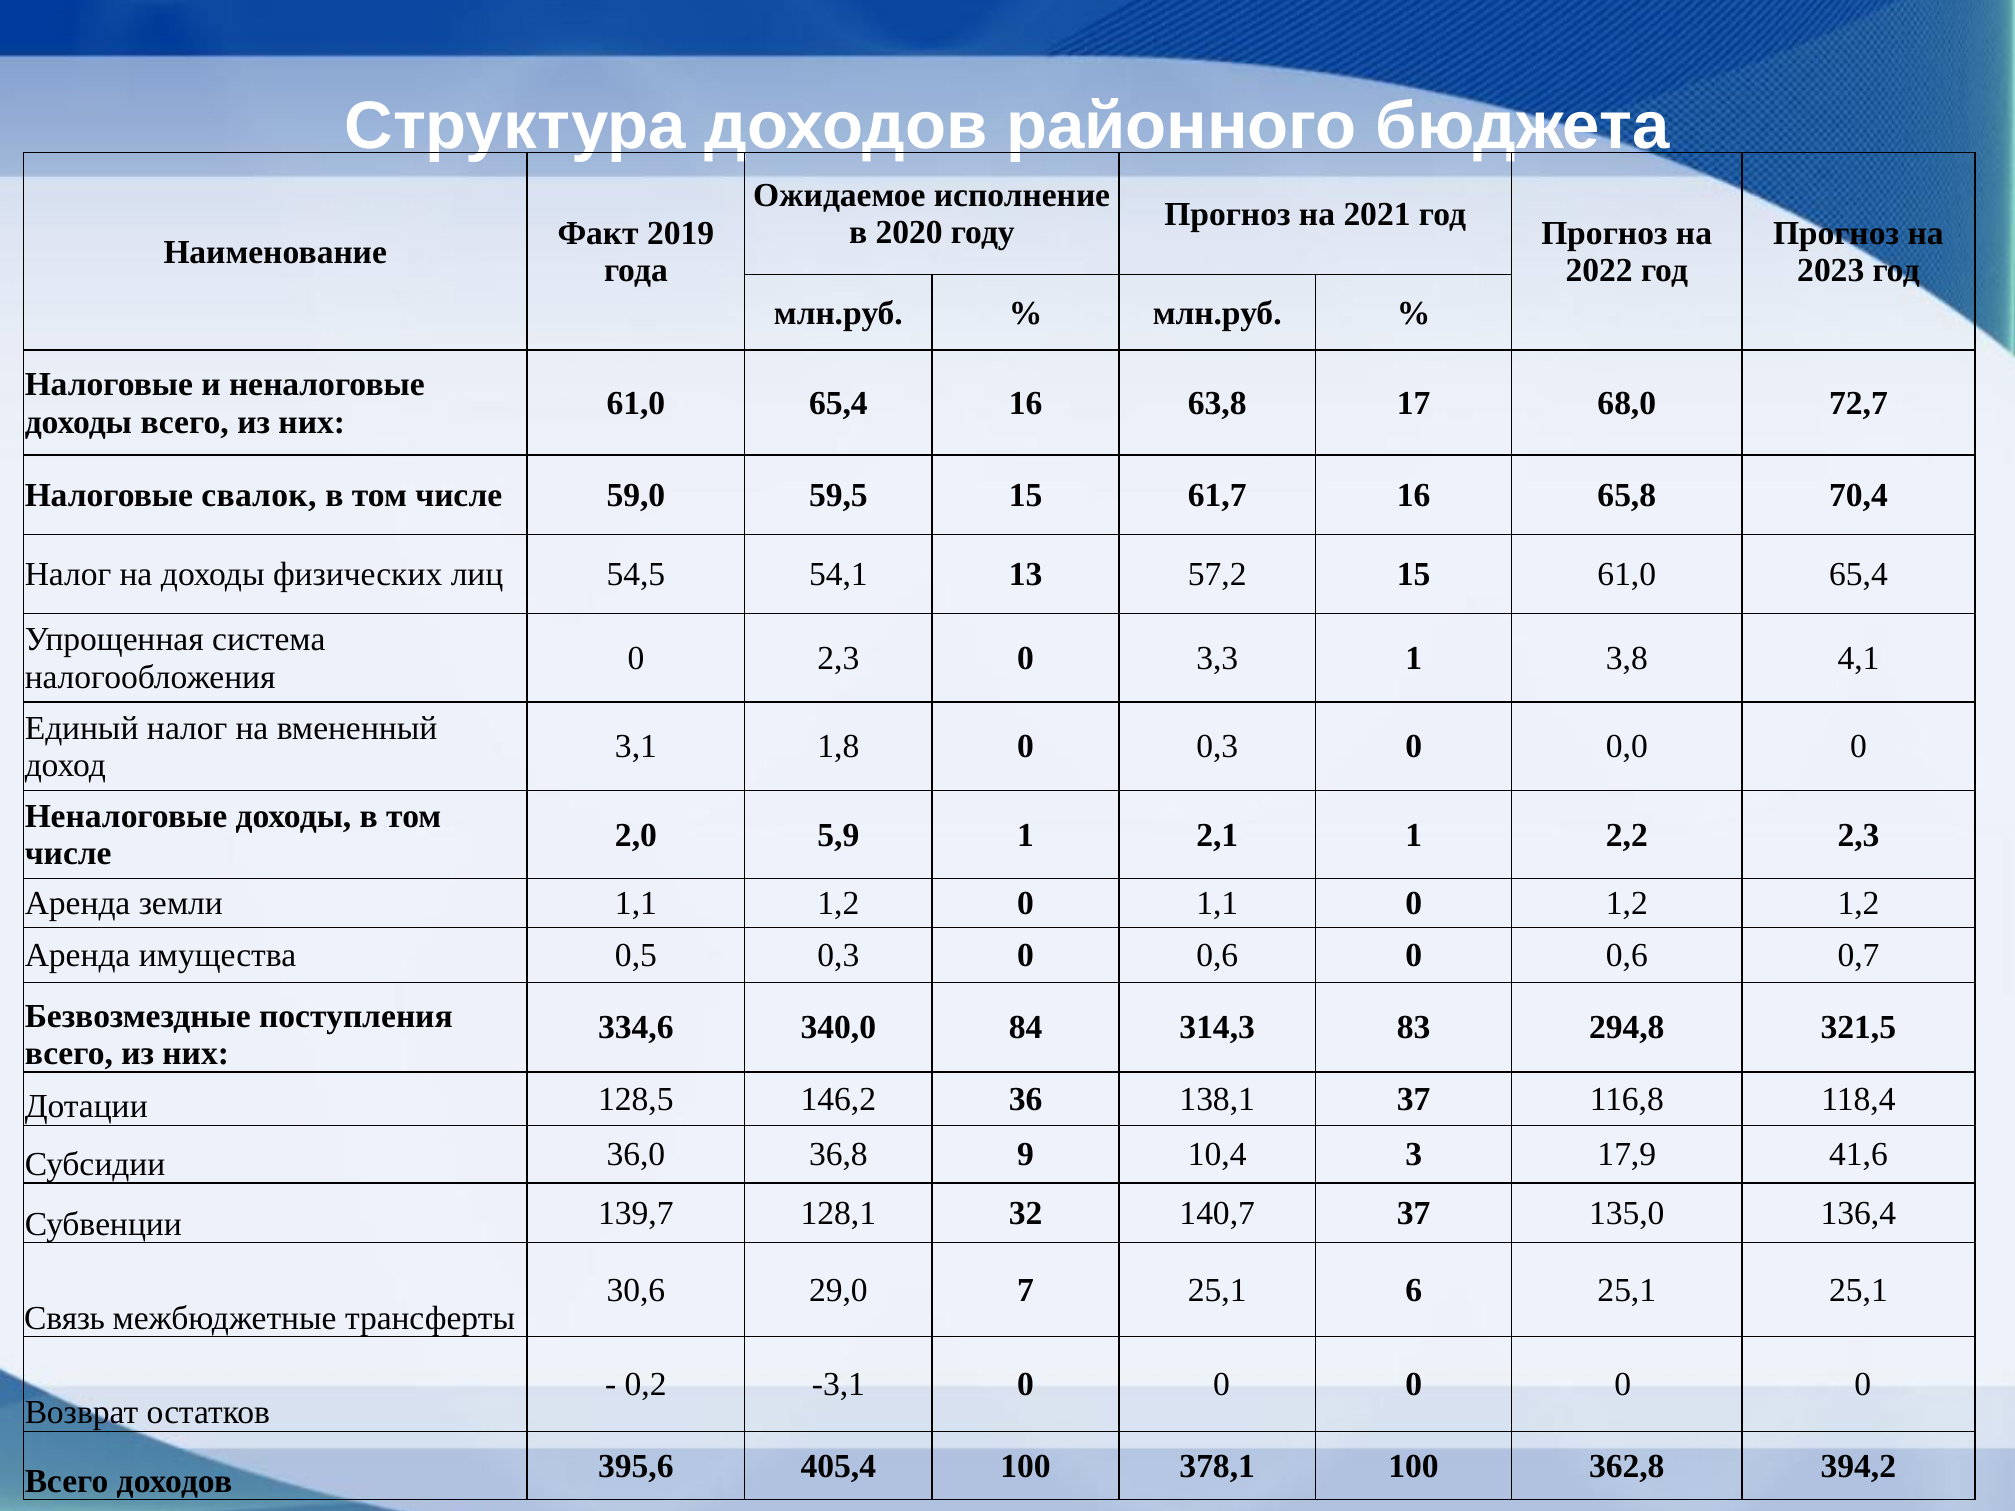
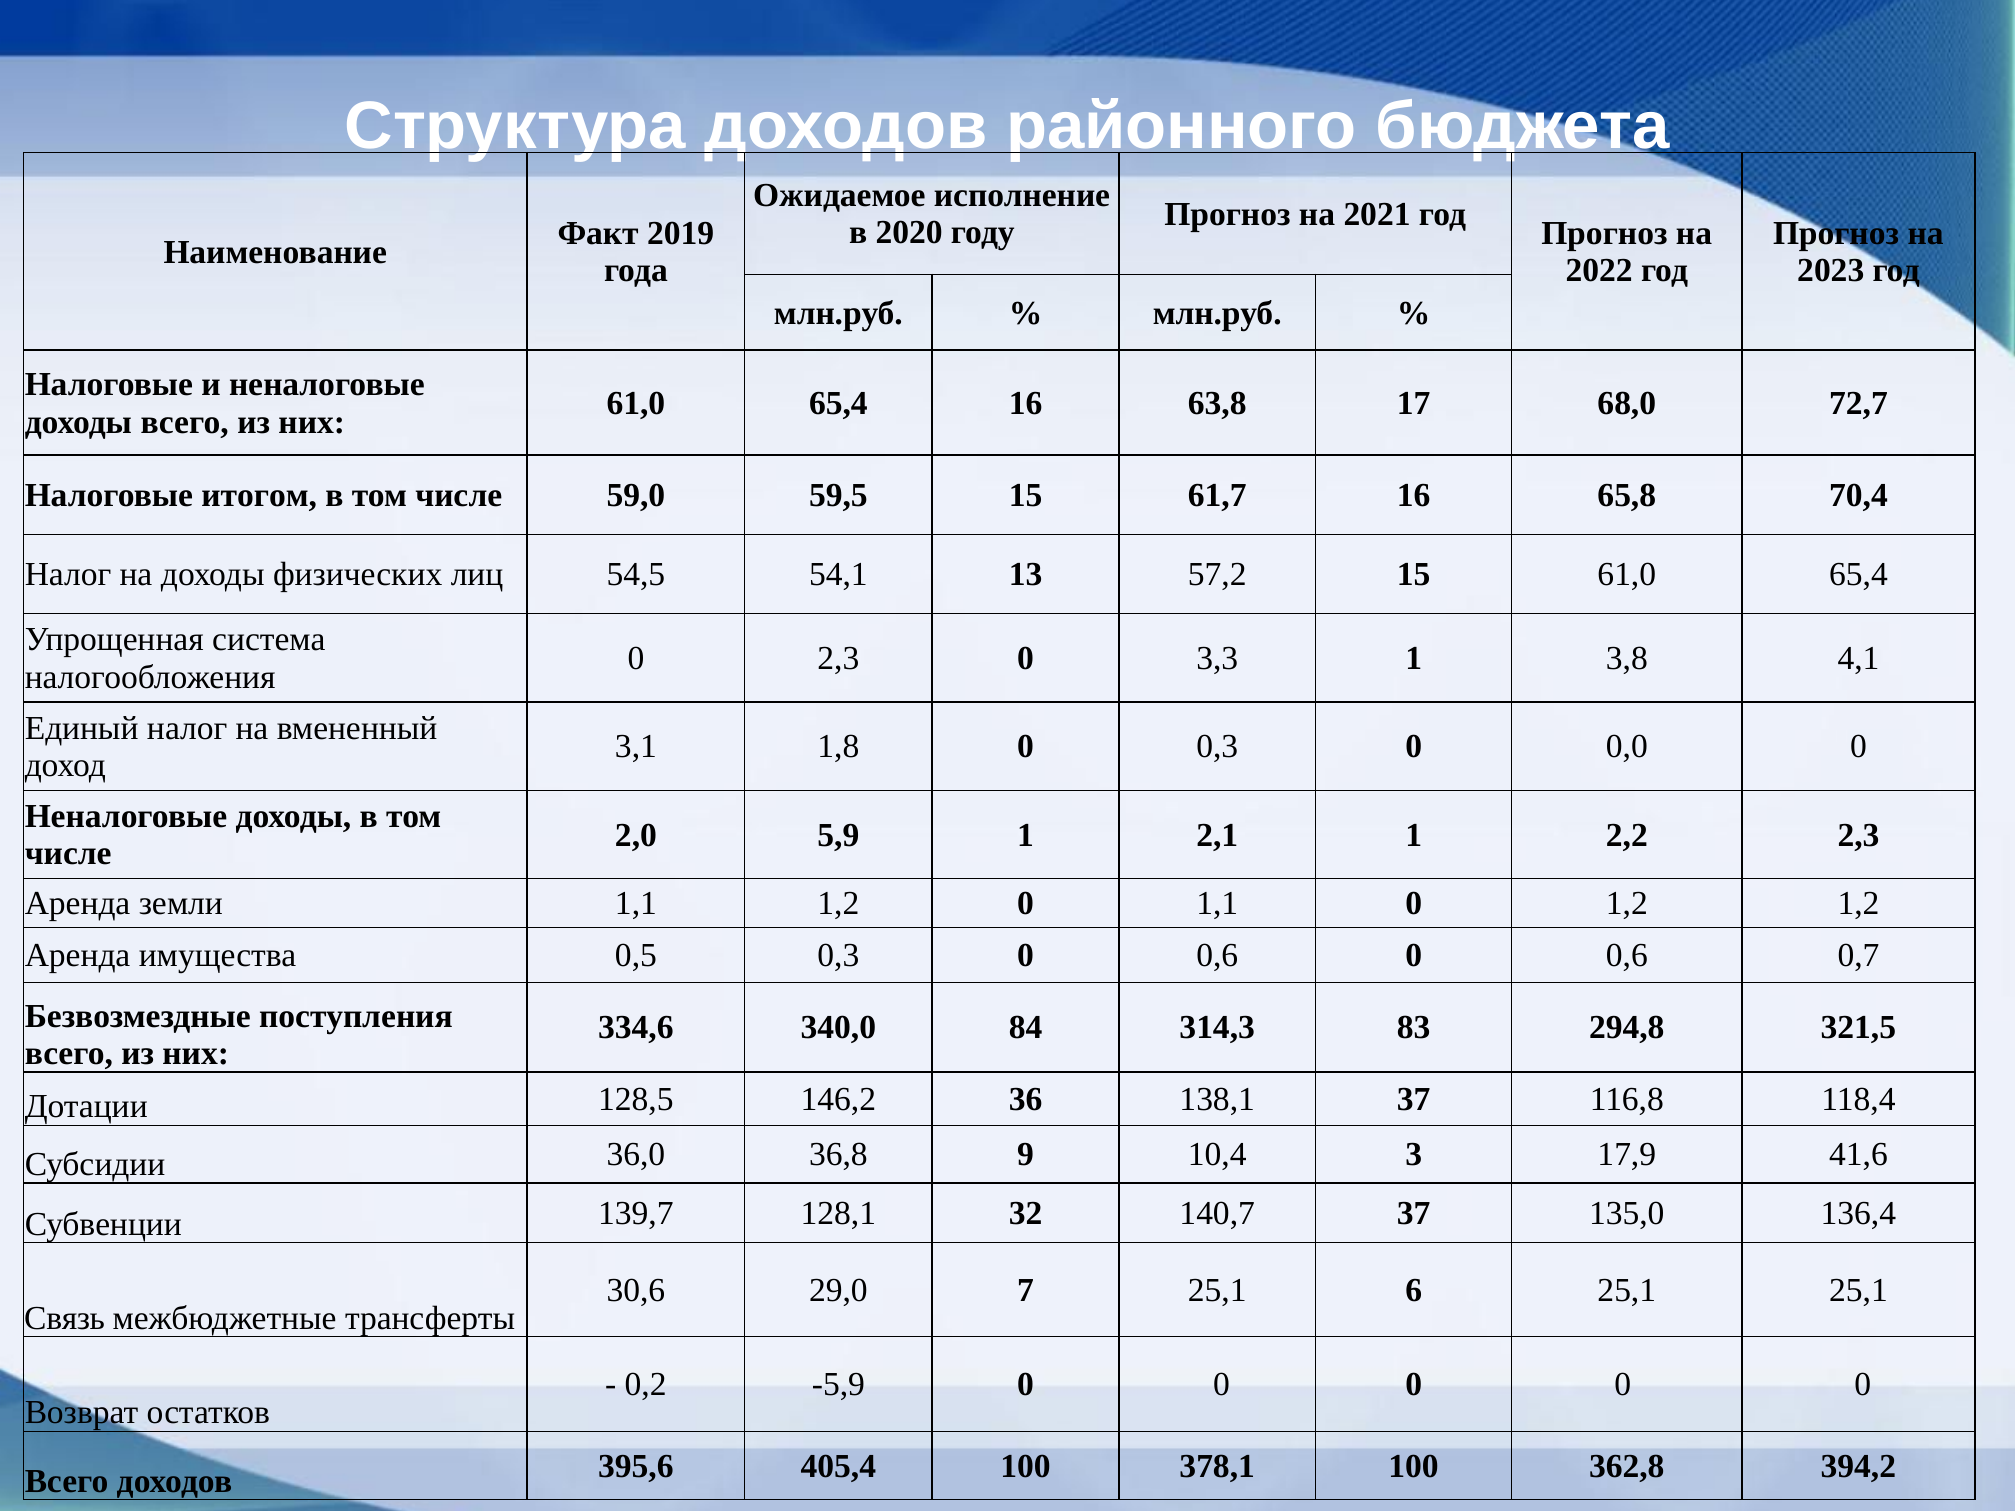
свалок: свалок -> итогом
-3,1: -3,1 -> -5,9
